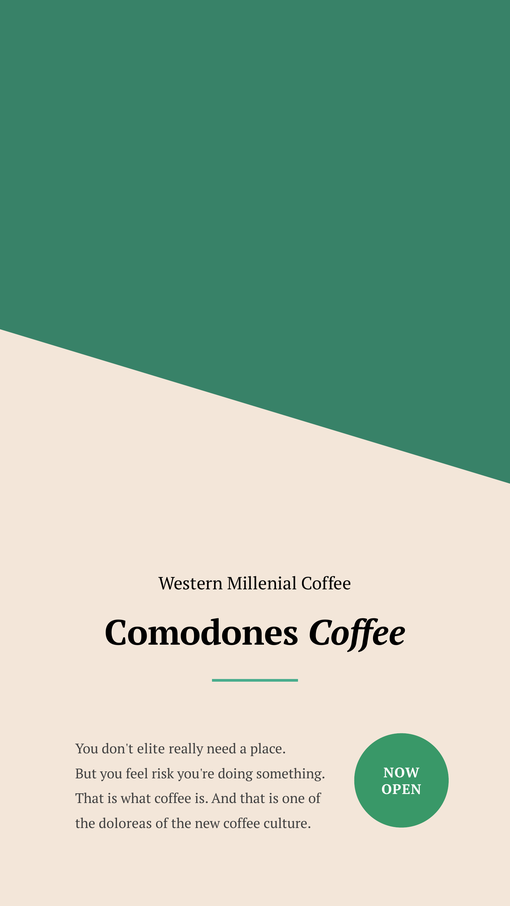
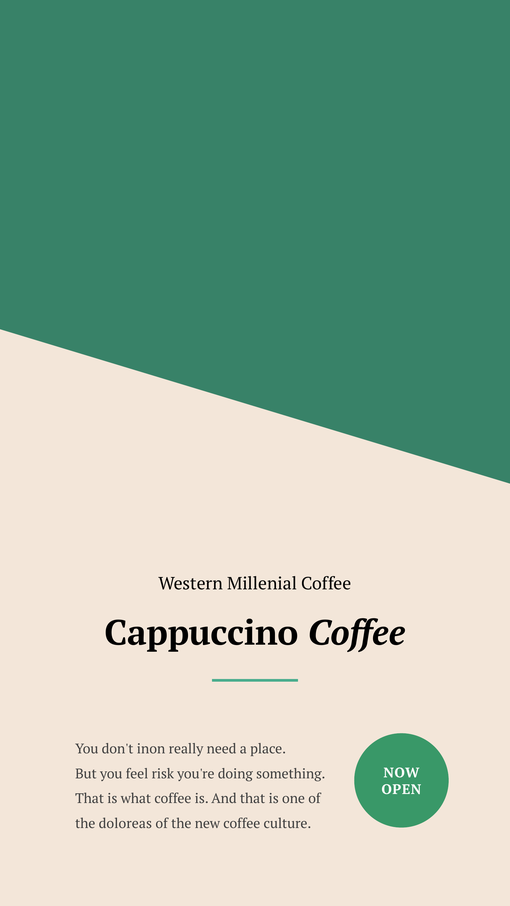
Comodones: Comodones -> Cappuccino
elite: elite -> inon
